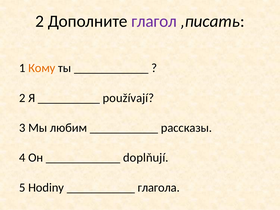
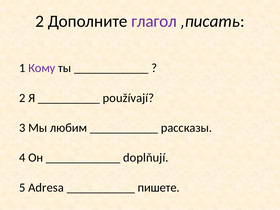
Кому colour: orange -> purple
Hodiny: Hodiny -> Adresa
глагола: глагола -> пишете
